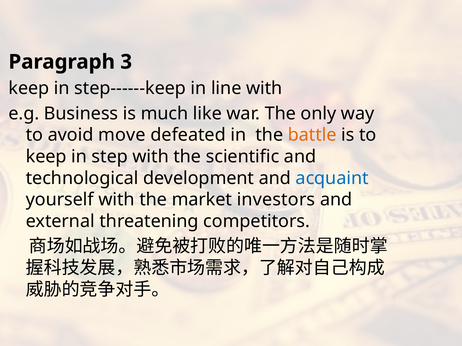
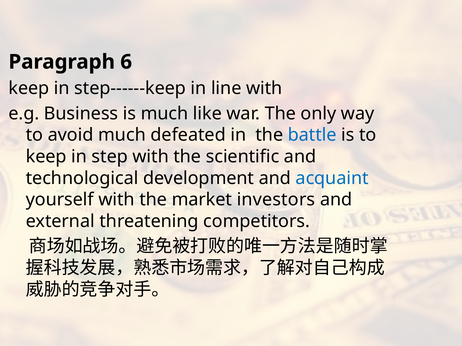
3: 3 -> 6
avoid move: move -> much
battle colour: orange -> blue
